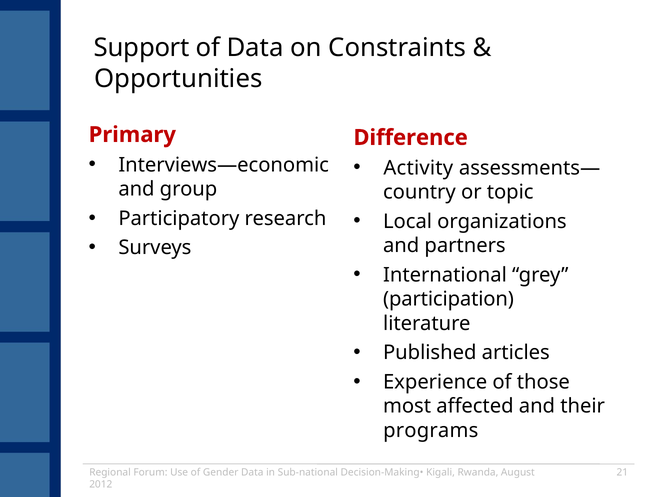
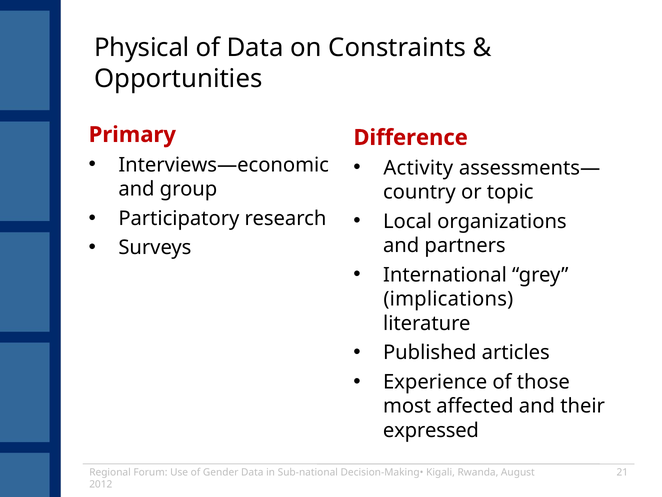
Support: Support -> Physical
participation: participation -> implications
programs: programs -> expressed
